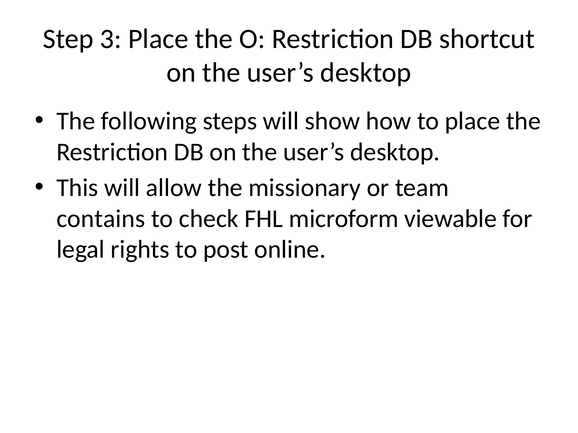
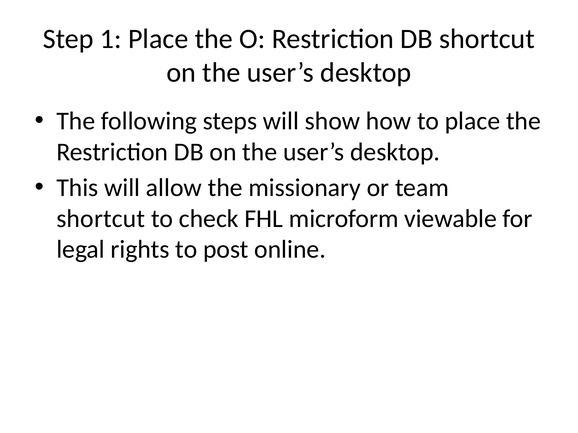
3: 3 -> 1
contains at (101, 219): contains -> shortcut
